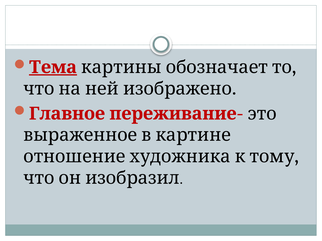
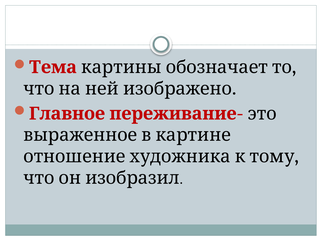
Тема underline: present -> none
